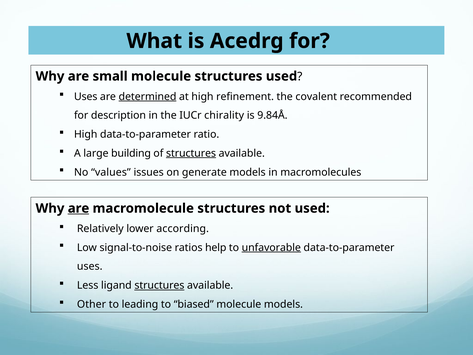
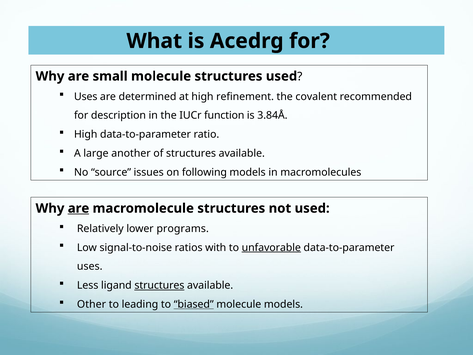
determined underline: present -> none
chirality: chirality -> function
9.84Å: 9.84Å -> 3.84Å
building: building -> another
structures at (191, 153) underline: present -> none
values: values -> source
generate: generate -> following
according: according -> programs
help: help -> with
biased underline: none -> present
